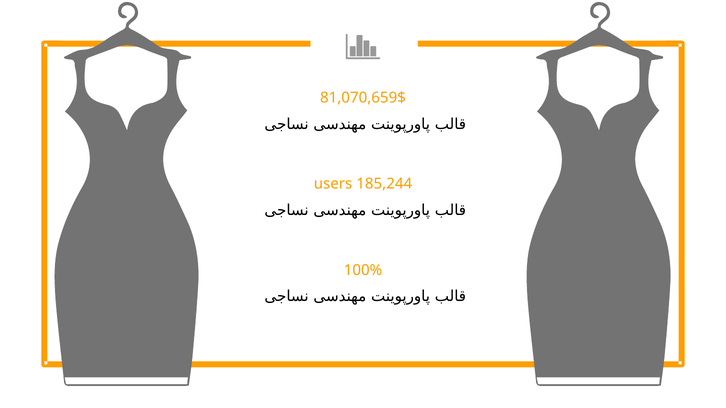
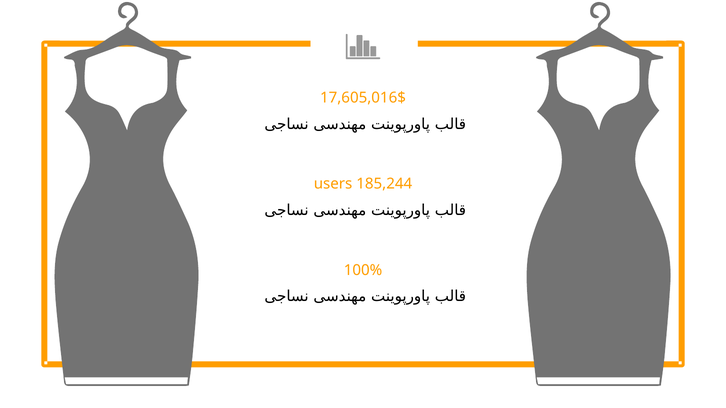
81,070,659$: 81,070,659$ -> 17,605,016$
